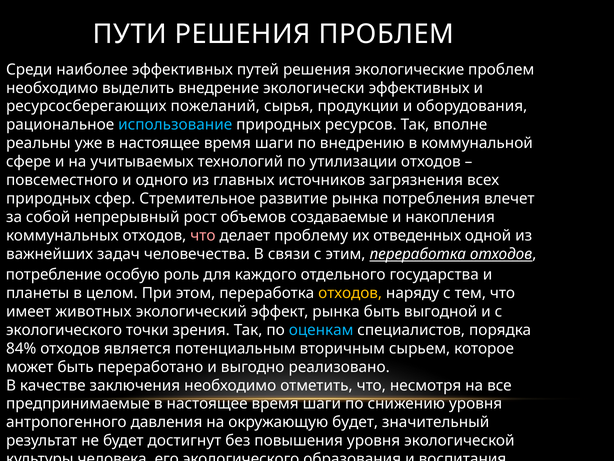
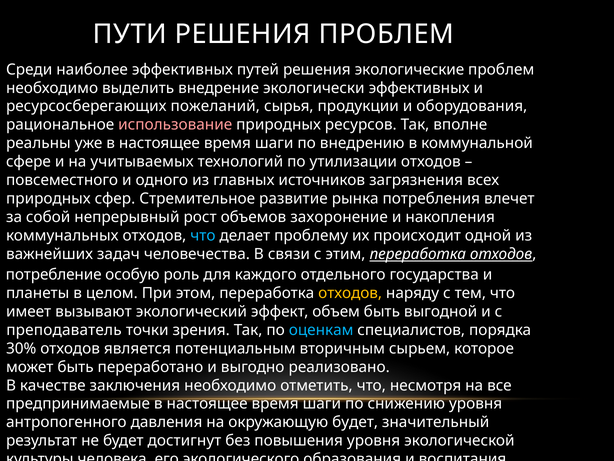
использование colour: light blue -> pink
создаваемые: создаваемые -> захоронение
что at (203, 235) colour: pink -> light blue
отведенных: отведенных -> происходит
животных: животных -> вызывают
эффект рынка: рынка -> объем
экологического at (64, 330): экологического -> преподаватель
84%: 84% -> 30%
